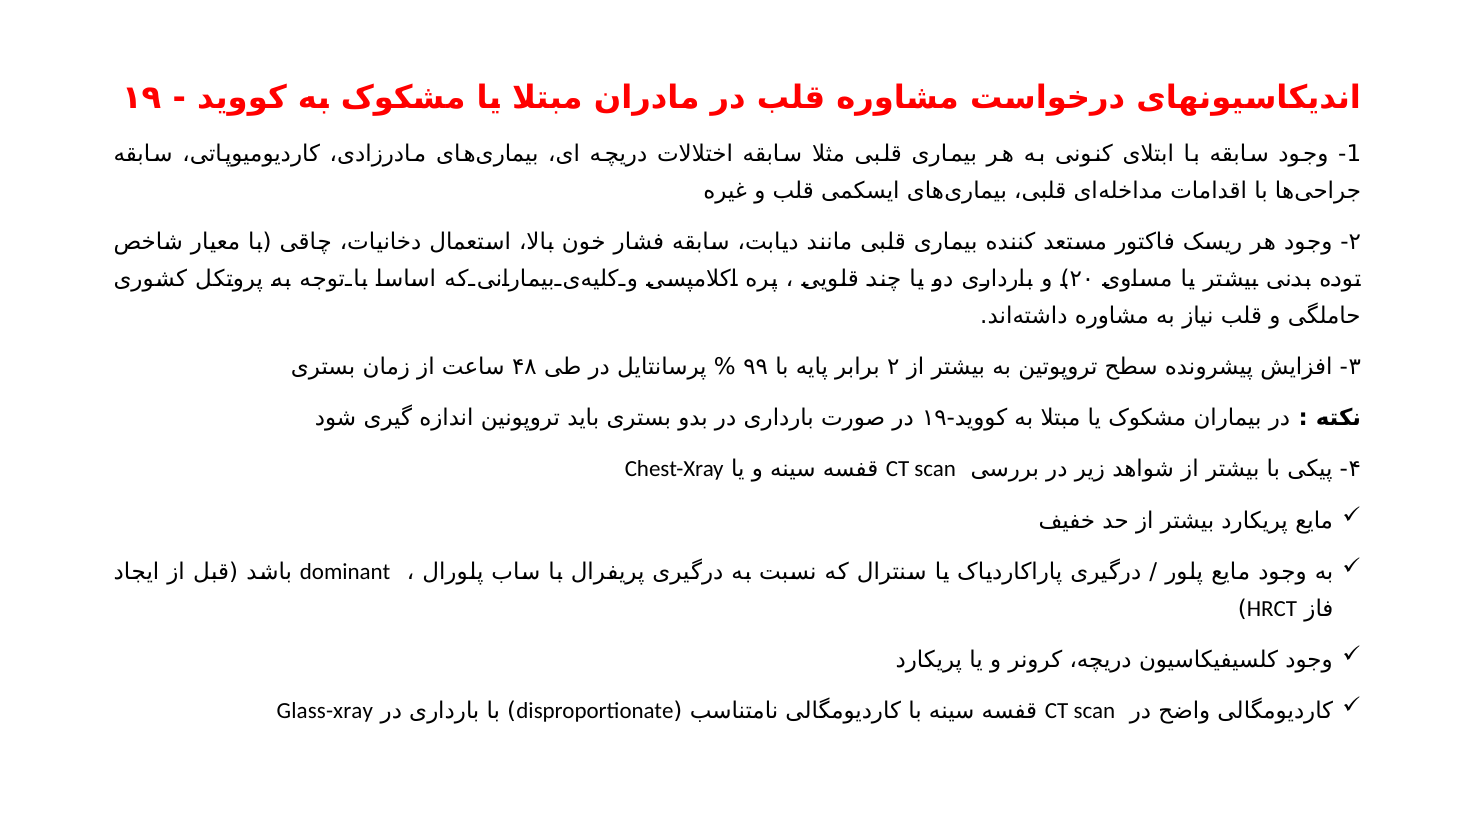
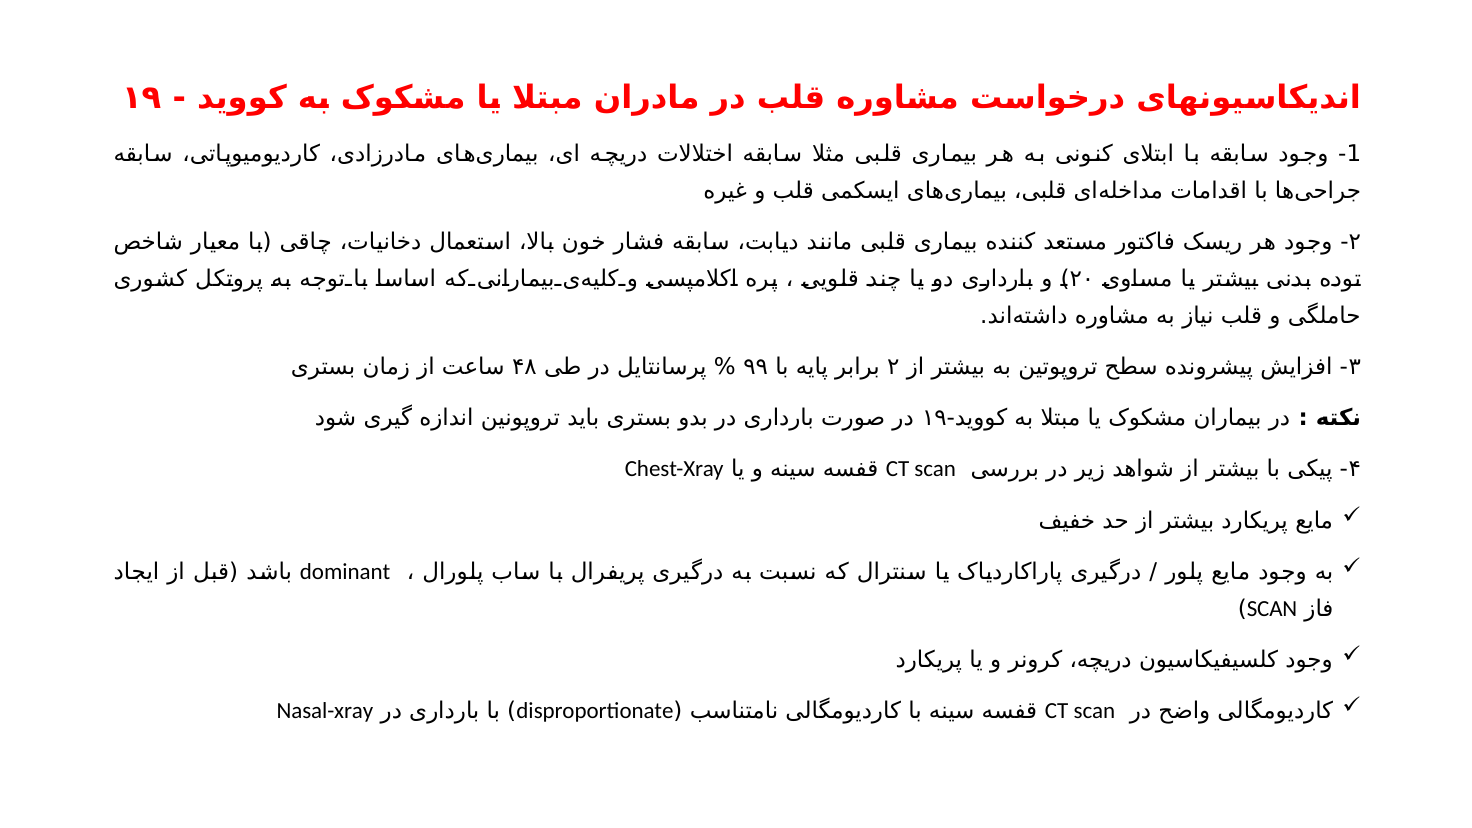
HRCT at (1272, 609): HRCT -> SCAN
Glass-xray: Glass-xray -> Nasal-xray
